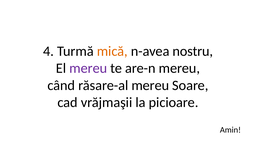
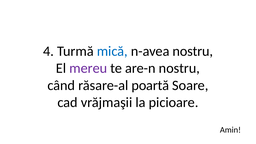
mică colour: orange -> blue
are-n mereu: mereu -> nostru
răsare-al mereu: mereu -> poartă
